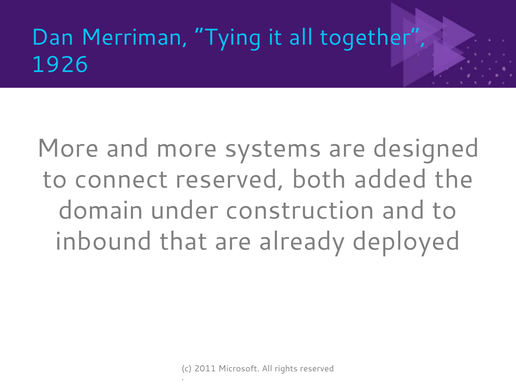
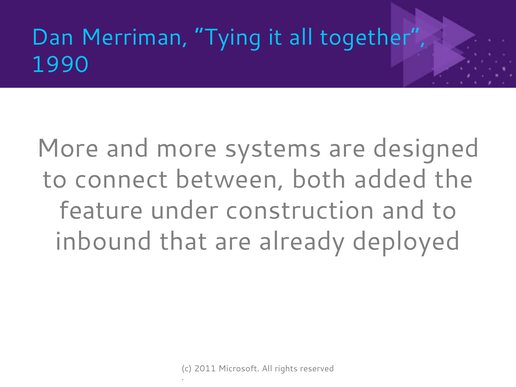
1926: 1926 -> 1990
connect reserved: reserved -> between
domain: domain -> feature
